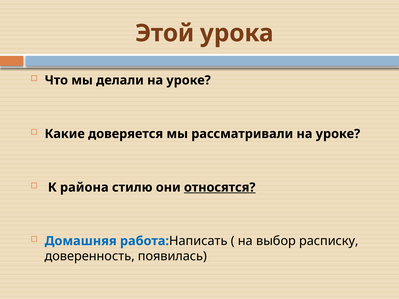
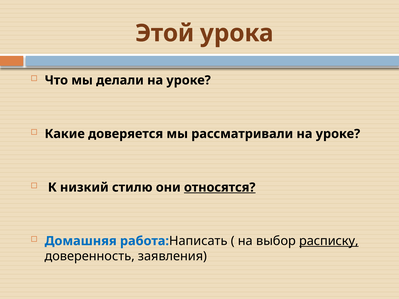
района: района -> низкий
расписку underline: none -> present
появилась: появилась -> заявления
